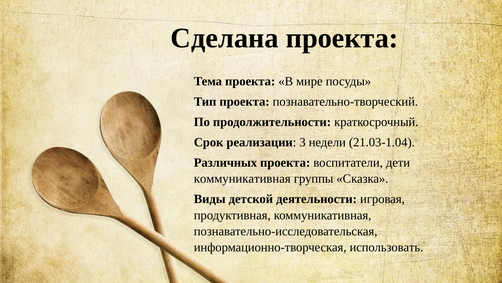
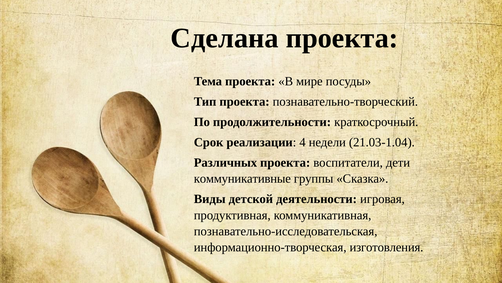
3: 3 -> 4
коммуникативная at (242, 178): коммуникативная -> коммуникативные
использовать: использовать -> изготовления
